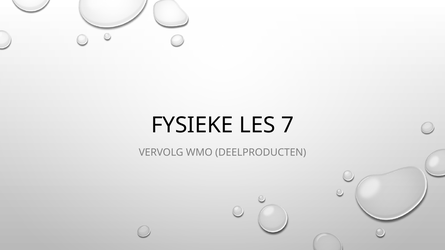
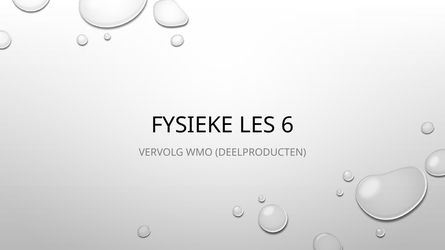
7: 7 -> 6
